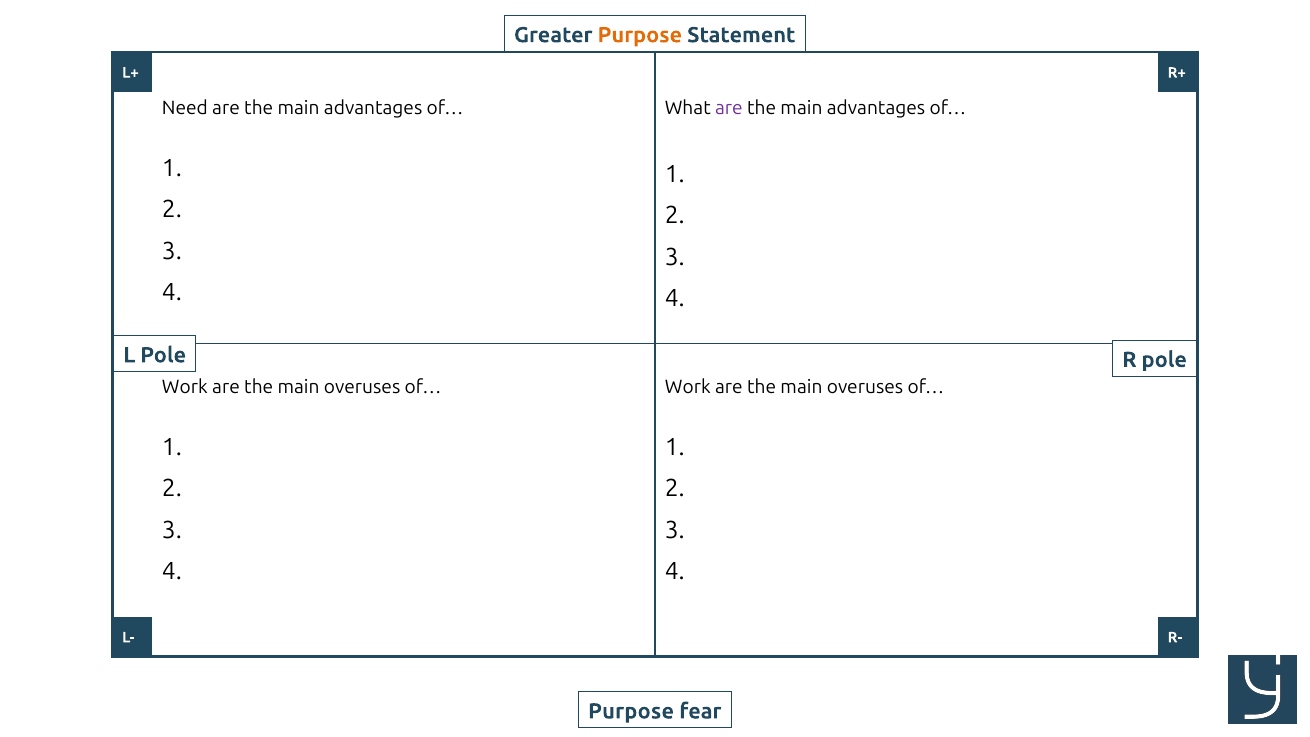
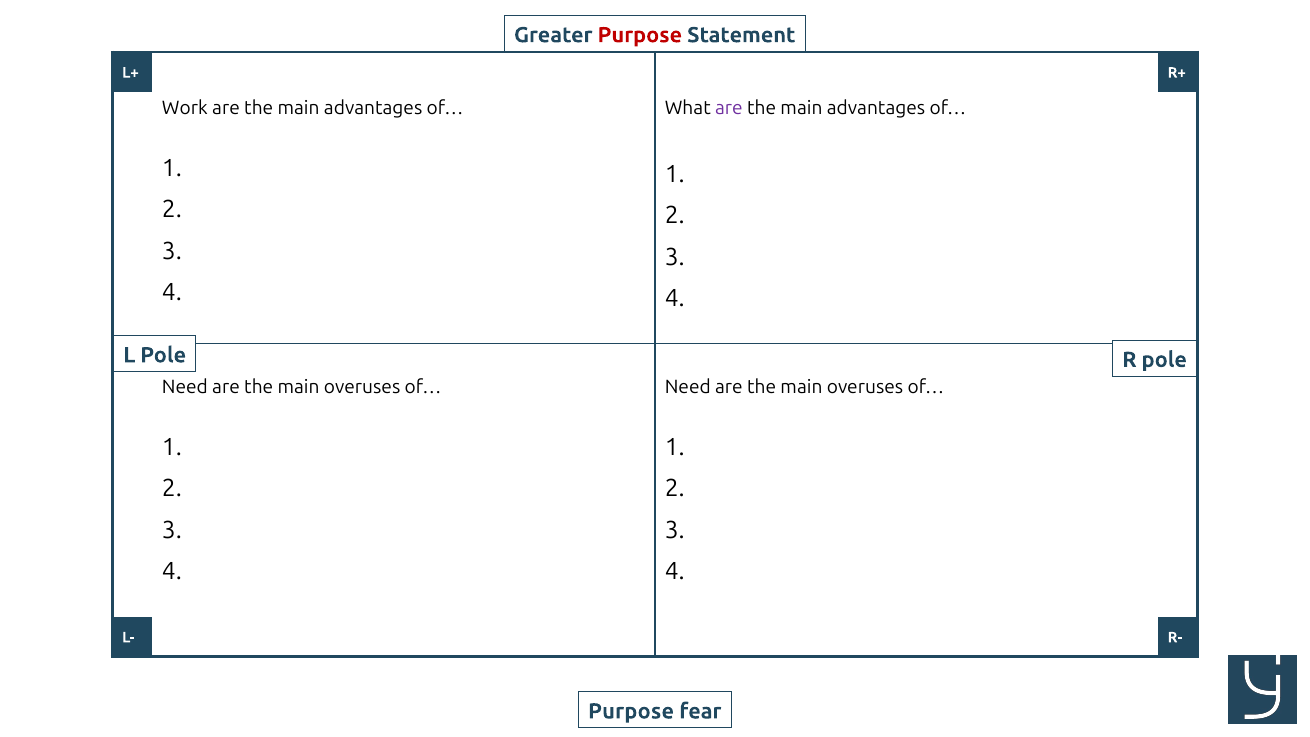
Purpose at (640, 35) colour: orange -> red
Need: Need -> Work
Work at (185, 387): Work -> Need
Work at (688, 387): Work -> Need
